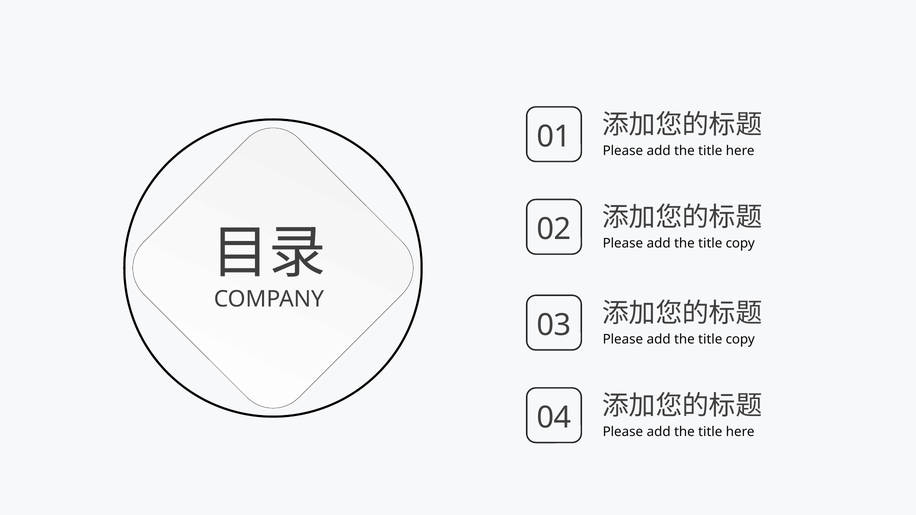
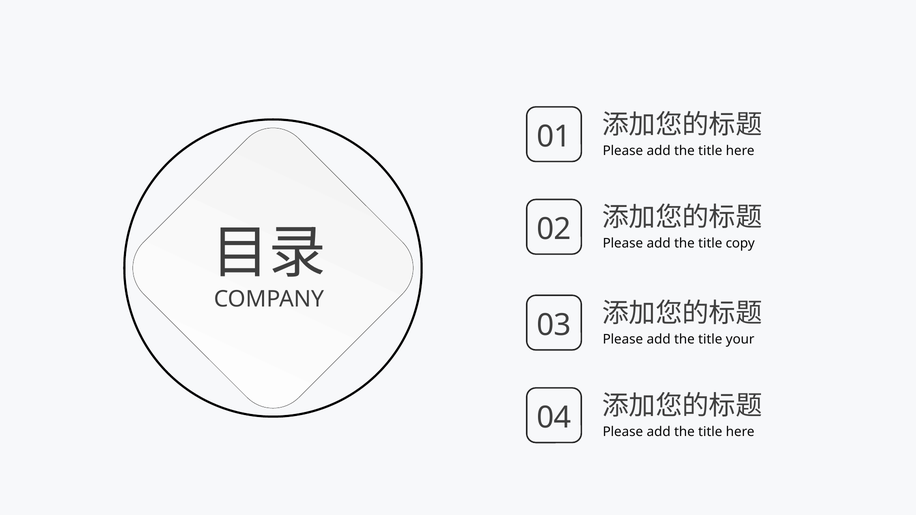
copy at (740, 339): copy -> your
